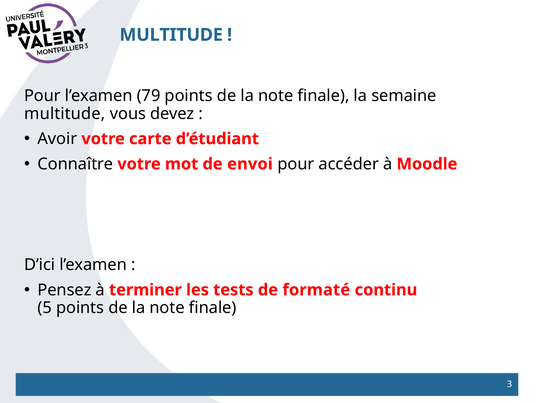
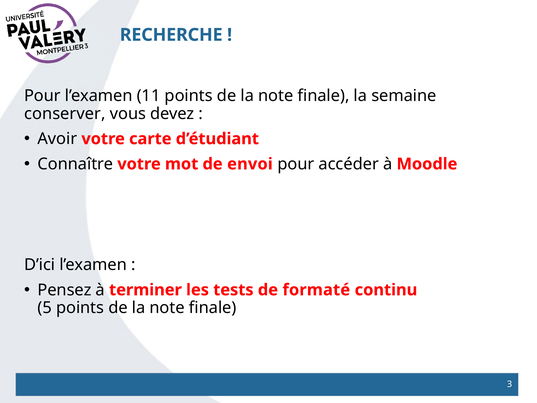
MULTITUDE at (171, 35): MULTITUDE -> RECHERCHE
79: 79 -> 11
multitude at (65, 114): multitude -> conserver
